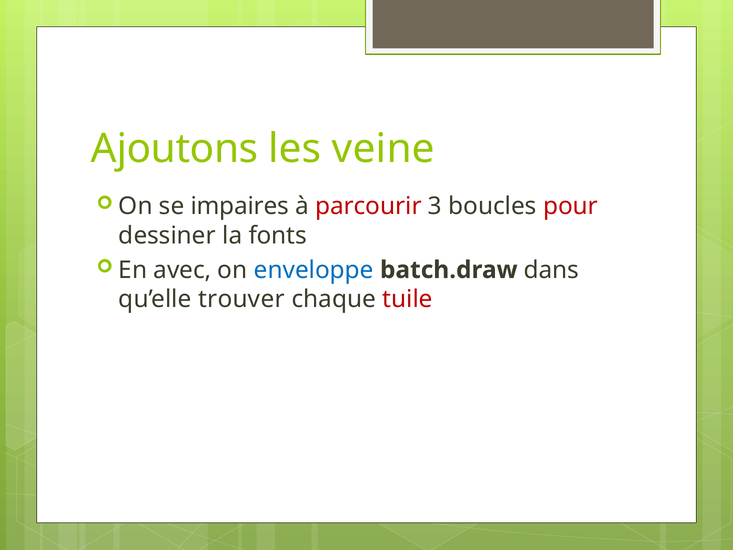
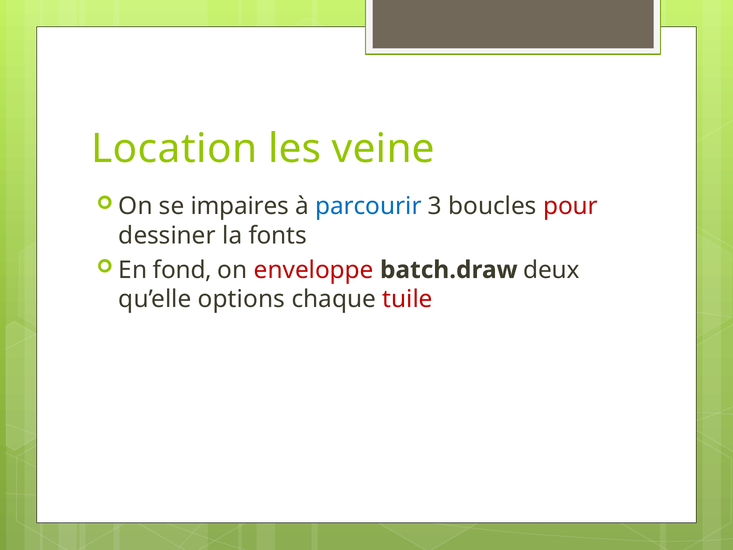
Ajoutons: Ajoutons -> Location
parcourir colour: red -> blue
avec: avec -> fond
enveloppe colour: blue -> red
dans: dans -> deux
trouver: trouver -> options
